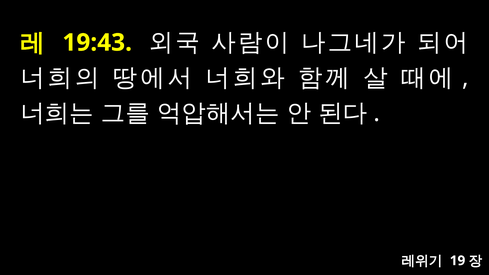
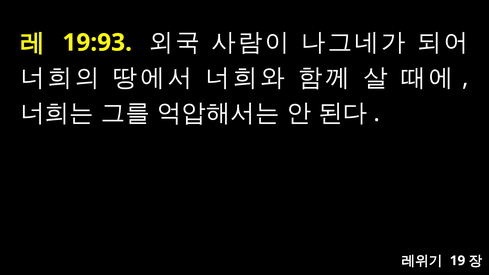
19:43: 19:43 -> 19:93
